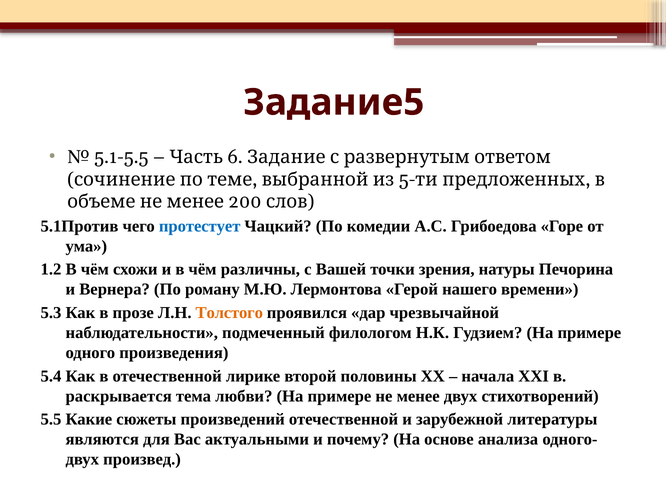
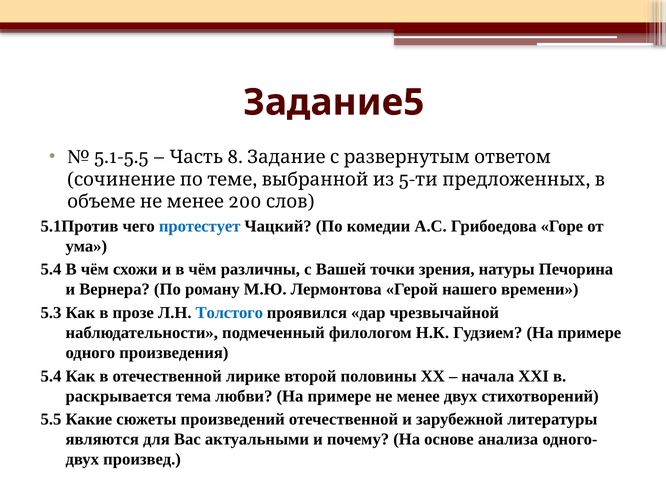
6: 6 -> 8
1.2 at (51, 269): 1.2 -> 5.4
Толстого colour: orange -> blue
